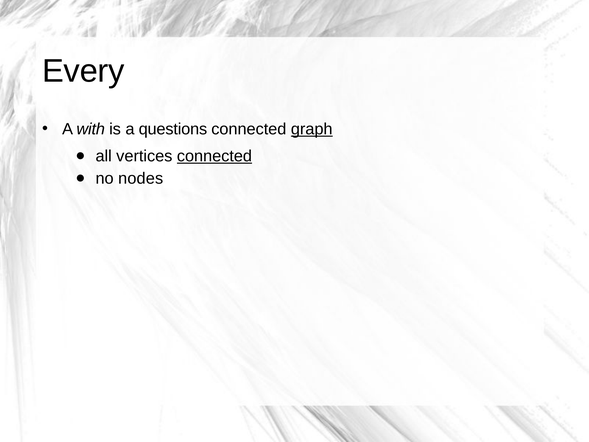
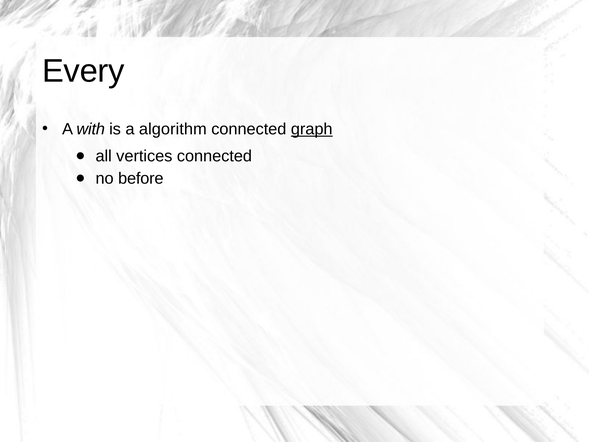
questions: questions -> algorithm
connected at (214, 156) underline: present -> none
nodes: nodes -> before
